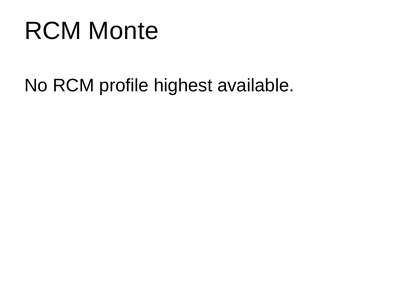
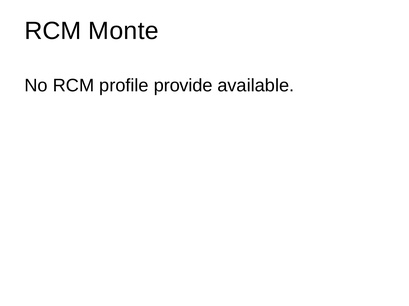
highest: highest -> provide
